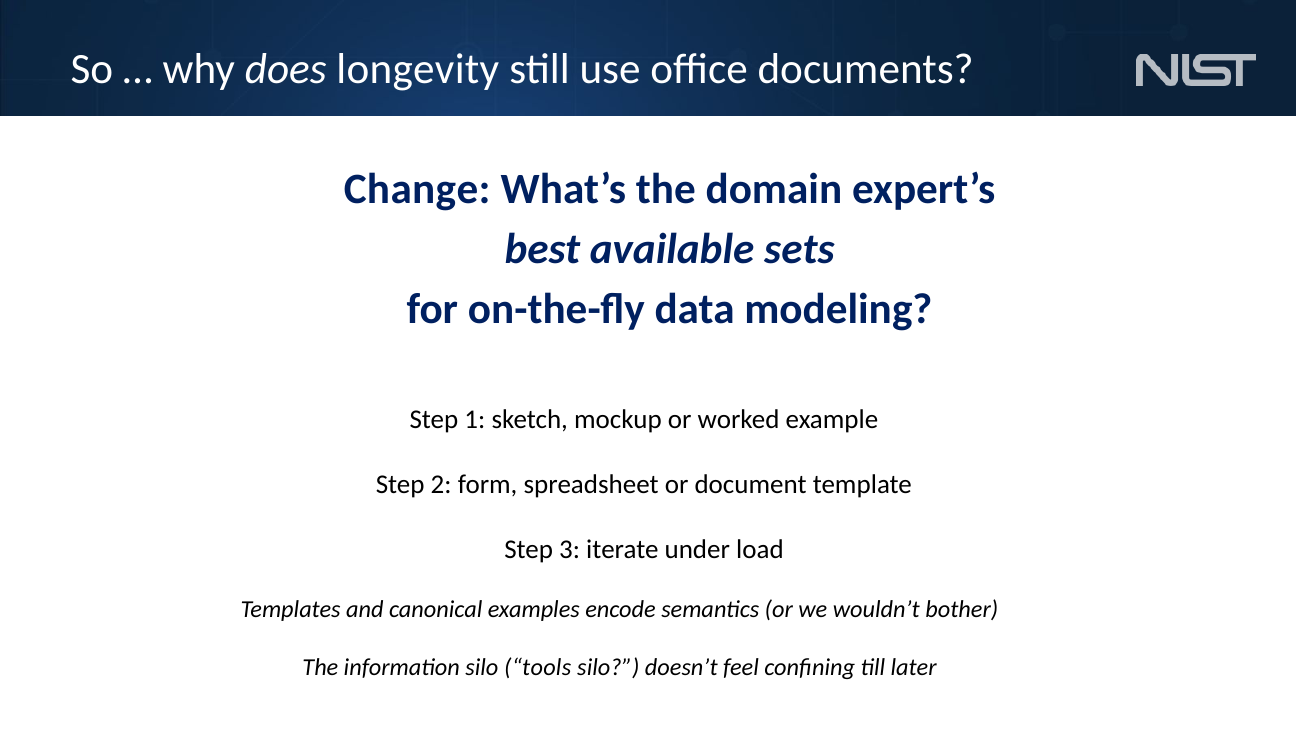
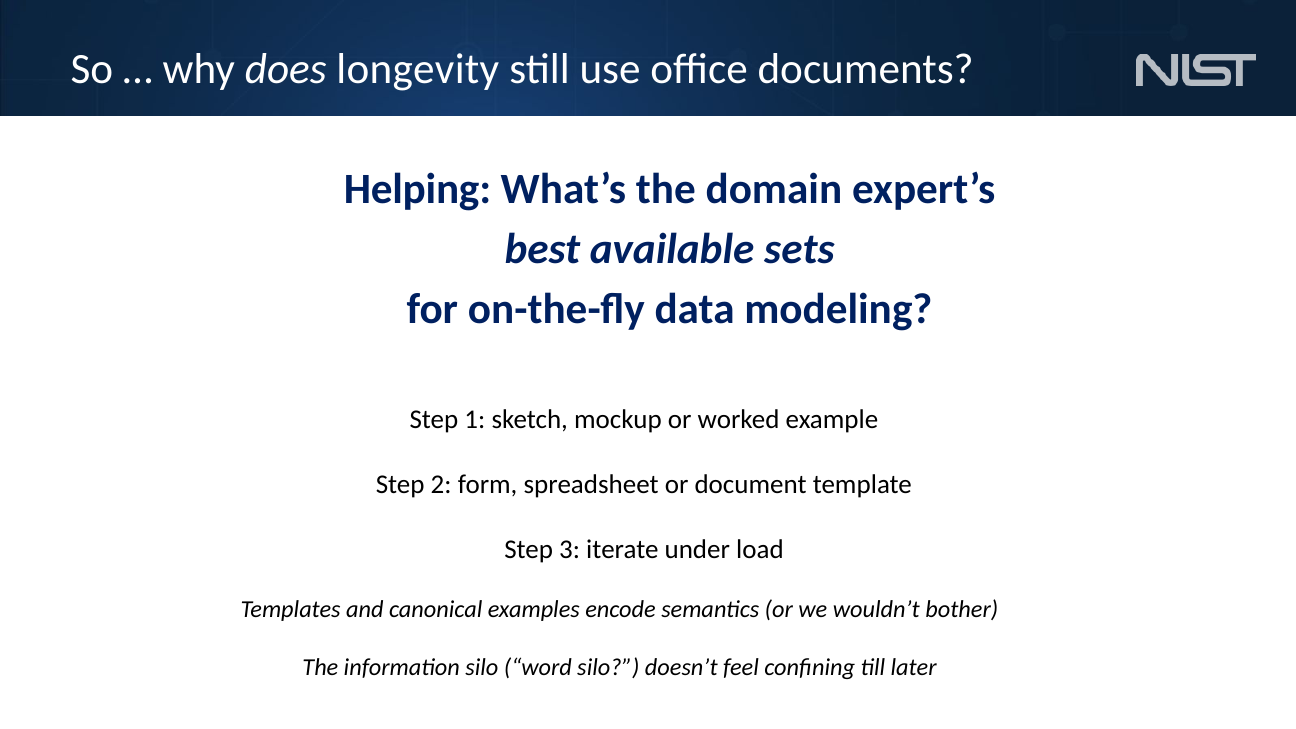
Change: Change -> Helping
tools: tools -> word
